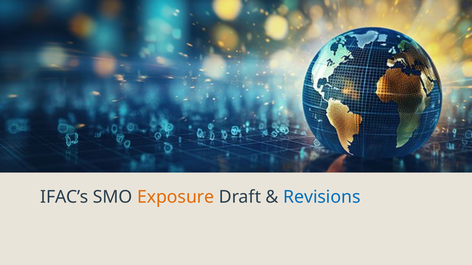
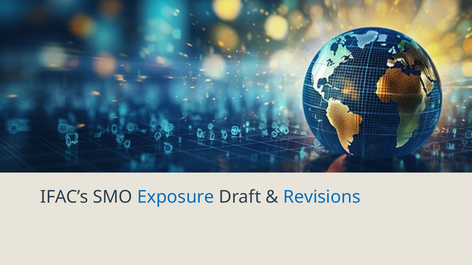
Exposure colour: orange -> blue
